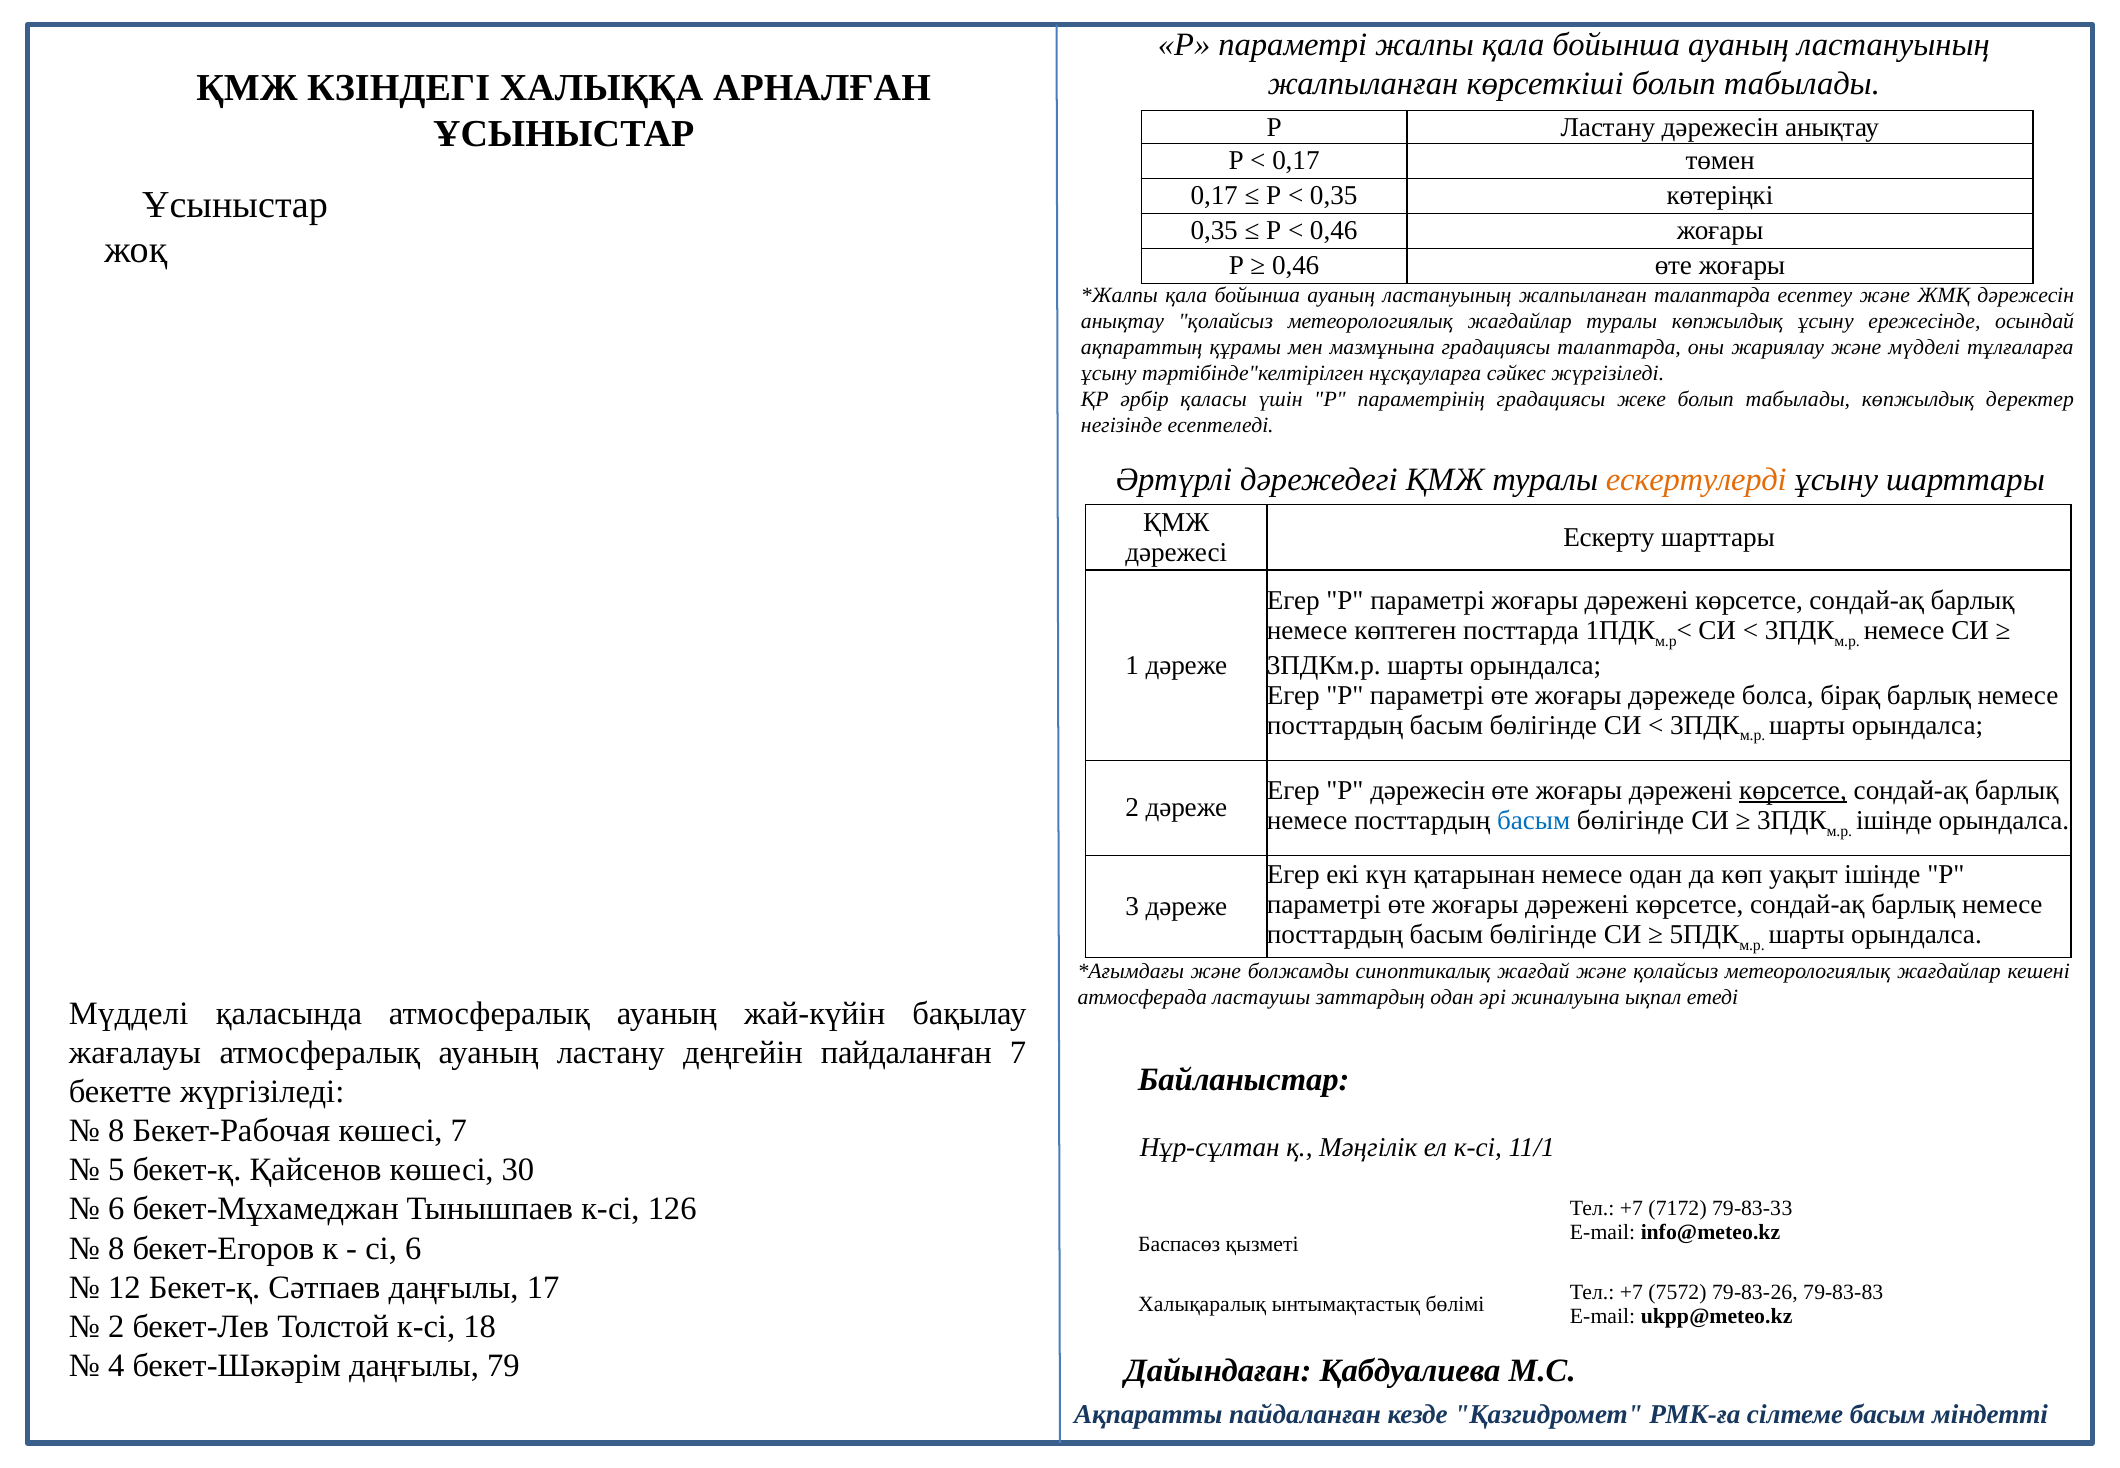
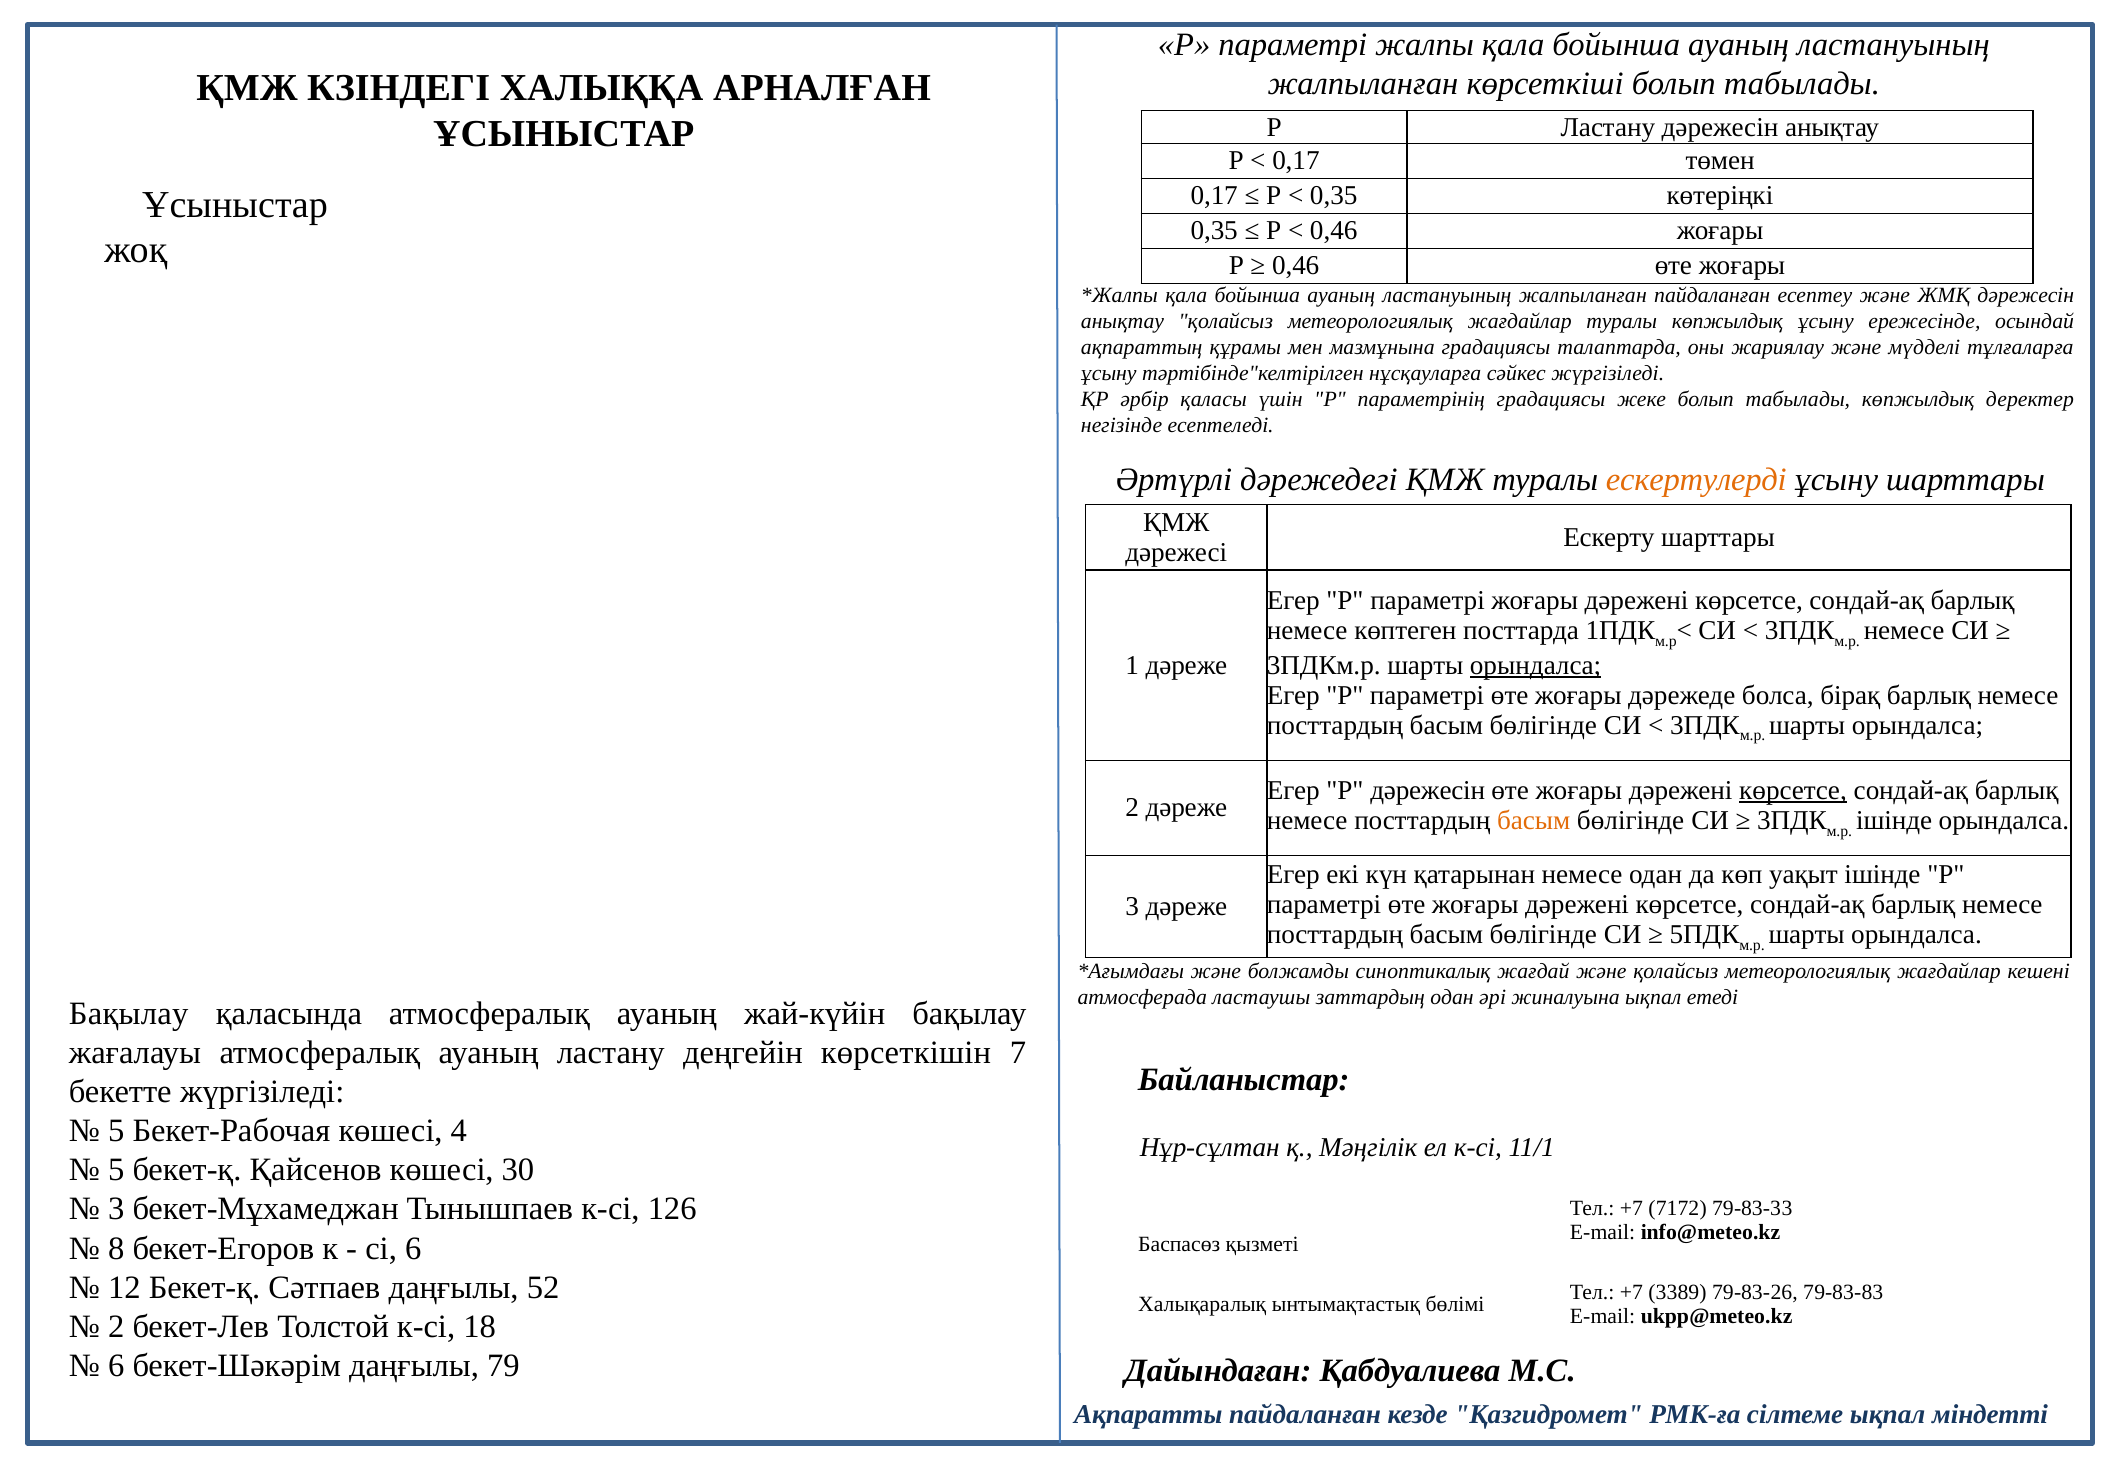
жалпыланған талаптарда: талаптарда -> пайдаланған
орындалса at (1536, 665) underline: none -> present
басым at (1534, 820) colour: blue -> orange
Мүдделі at (129, 1013): Мүдделі -> Бақылау
деңгейін пайдаланған: пайдаланған -> көрсеткішін
8 at (116, 1131): 8 -> 5
көшесі 7: 7 -> 4
6 at (116, 1209): 6 -> 3
17: 17 -> 52
7572: 7572 -> 3389
4 at (116, 1365): 4 -> 6
сілтеме басым: басым -> ықпал
